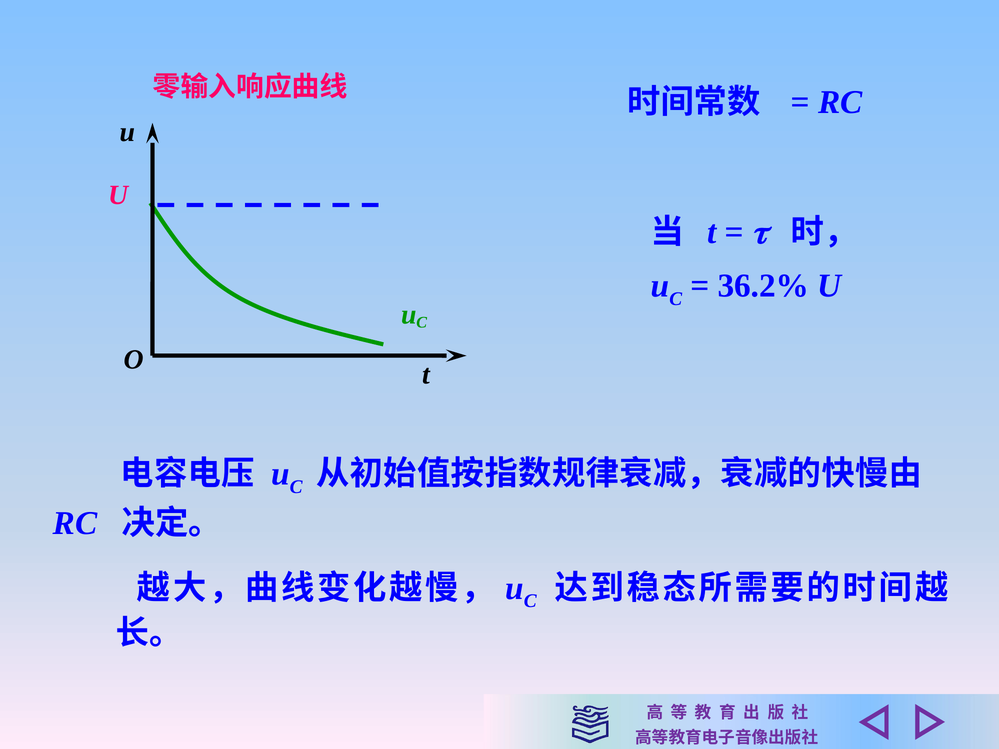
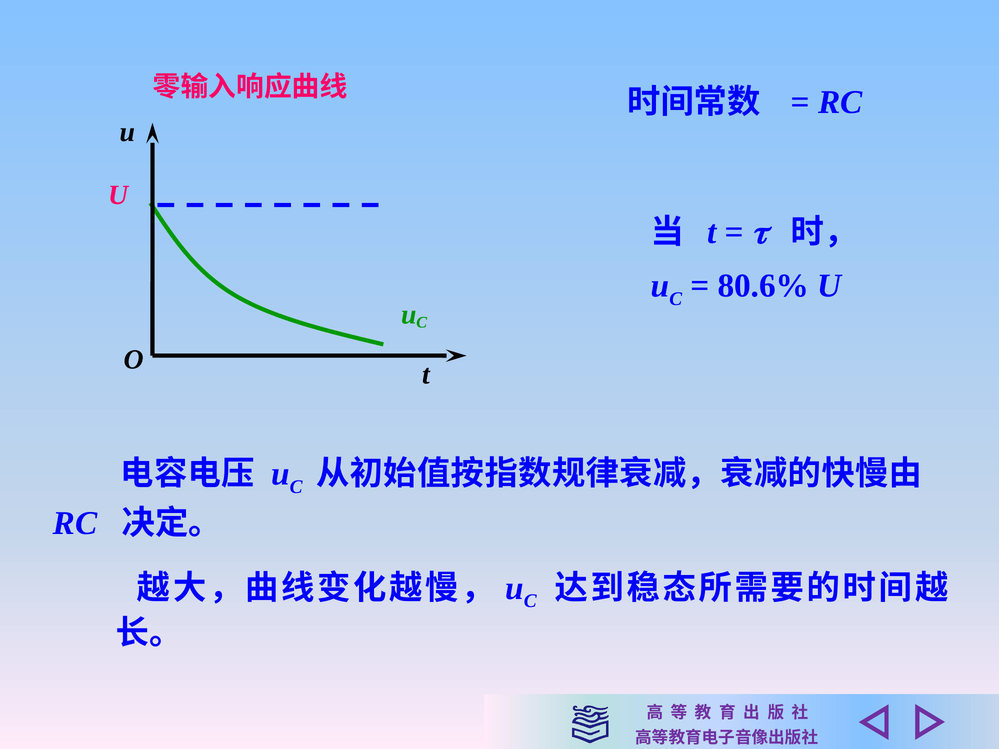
36.2%: 36.2% -> 80.6%
